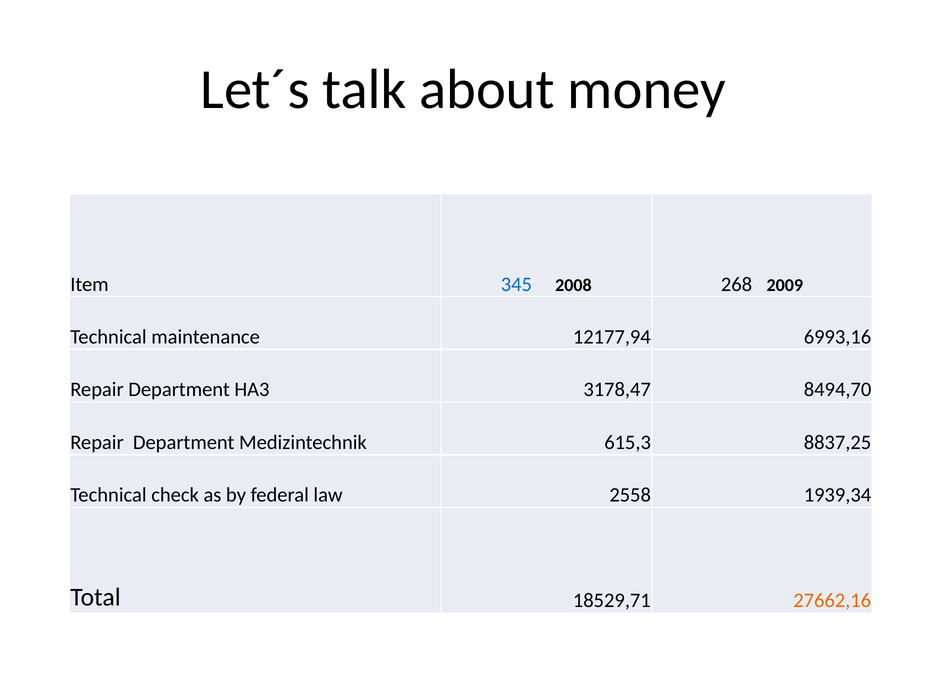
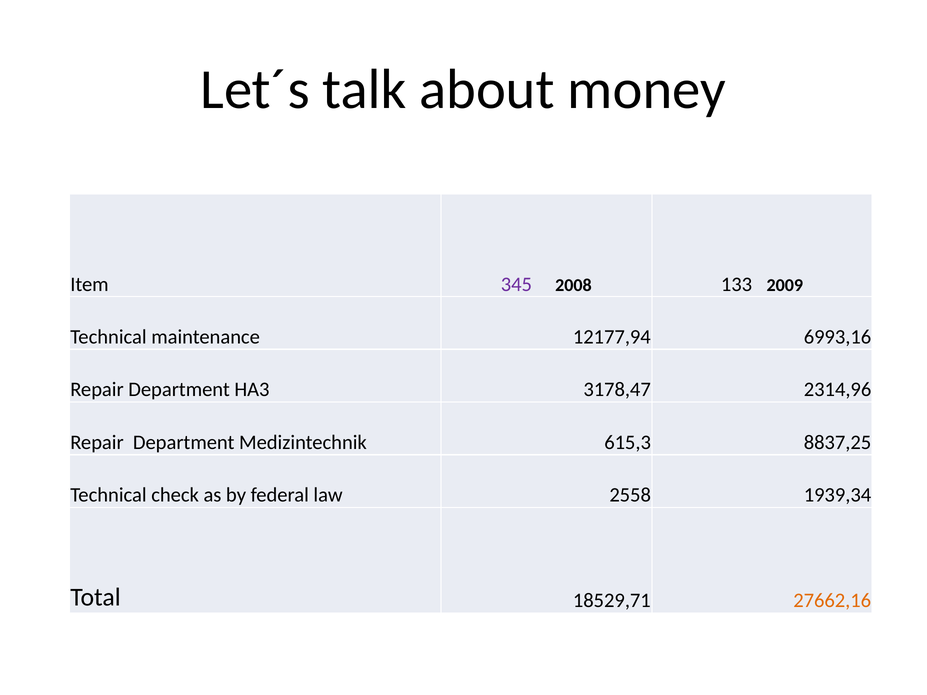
345 colour: blue -> purple
268: 268 -> 133
8494,70: 8494,70 -> 2314,96
